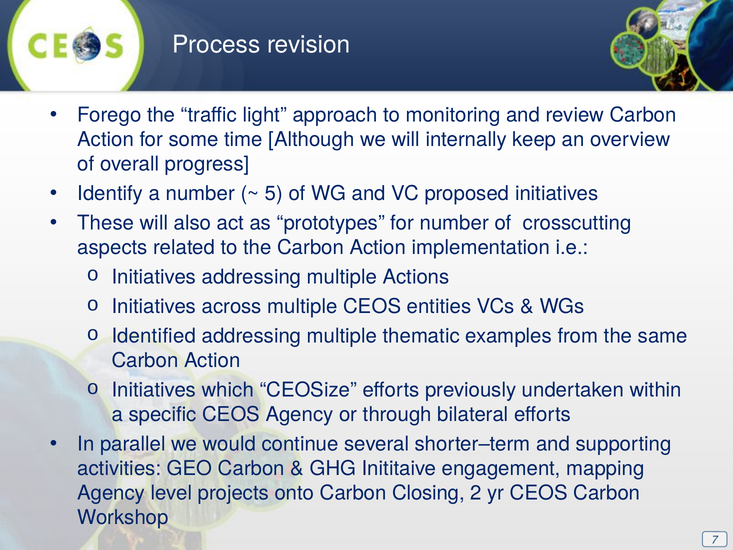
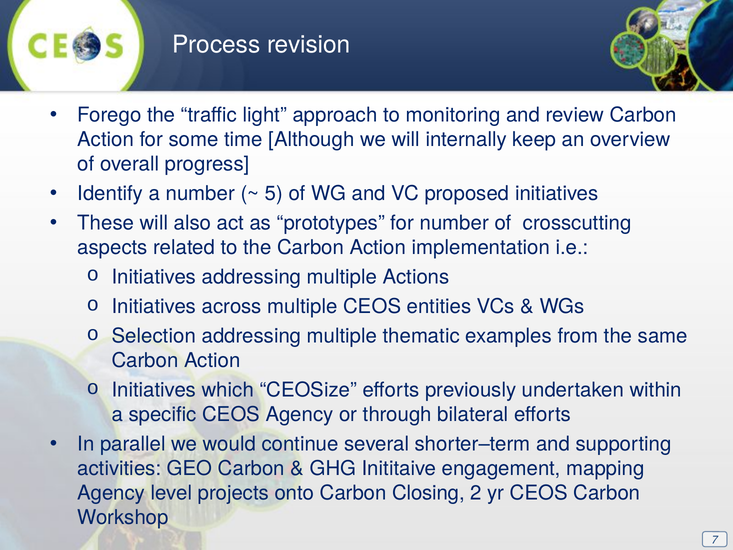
Identified: Identified -> Selection
